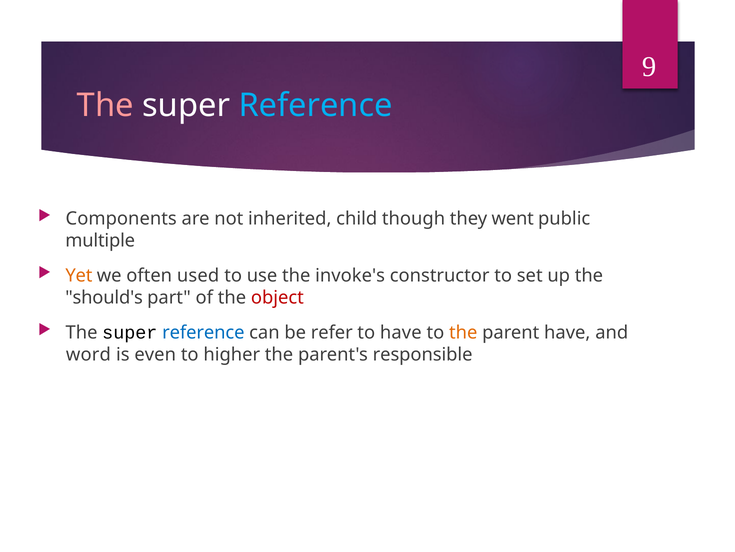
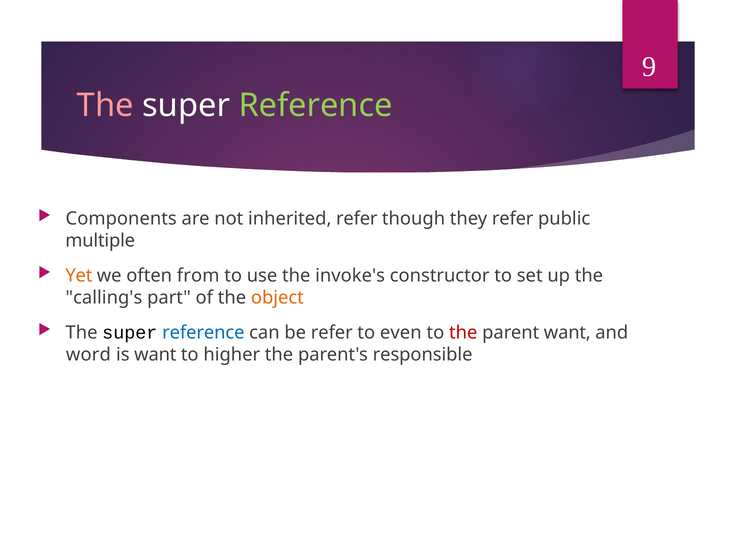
Reference at (316, 105) colour: light blue -> light green
inherited child: child -> refer
they went: went -> refer
used: used -> from
should's: should's -> calling's
object colour: red -> orange
to have: have -> even
the at (463, 332) colour: orange -> red
parent have: have -> want
is even: even -> want
